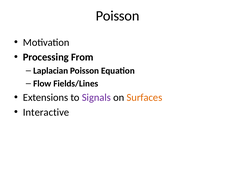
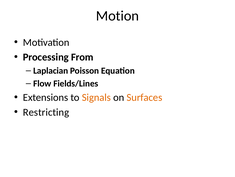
Poisson at (118, 16): Poisson -> Motion
Signals colour: purple -> orange
Interactive: Interactive -> Restricting
